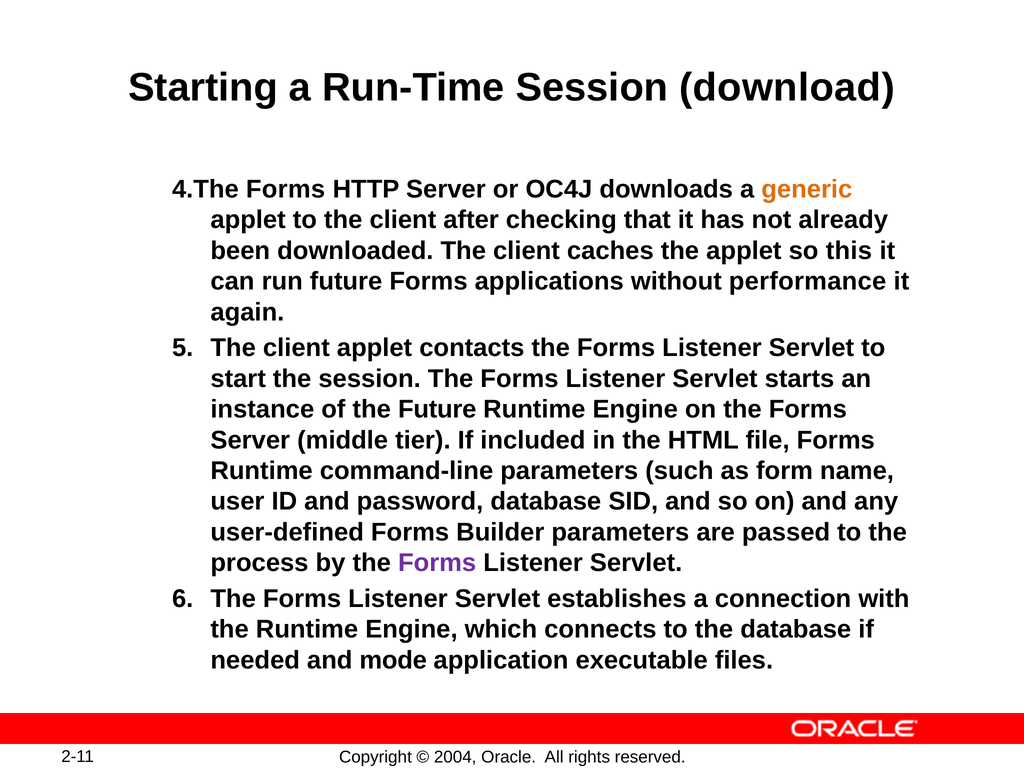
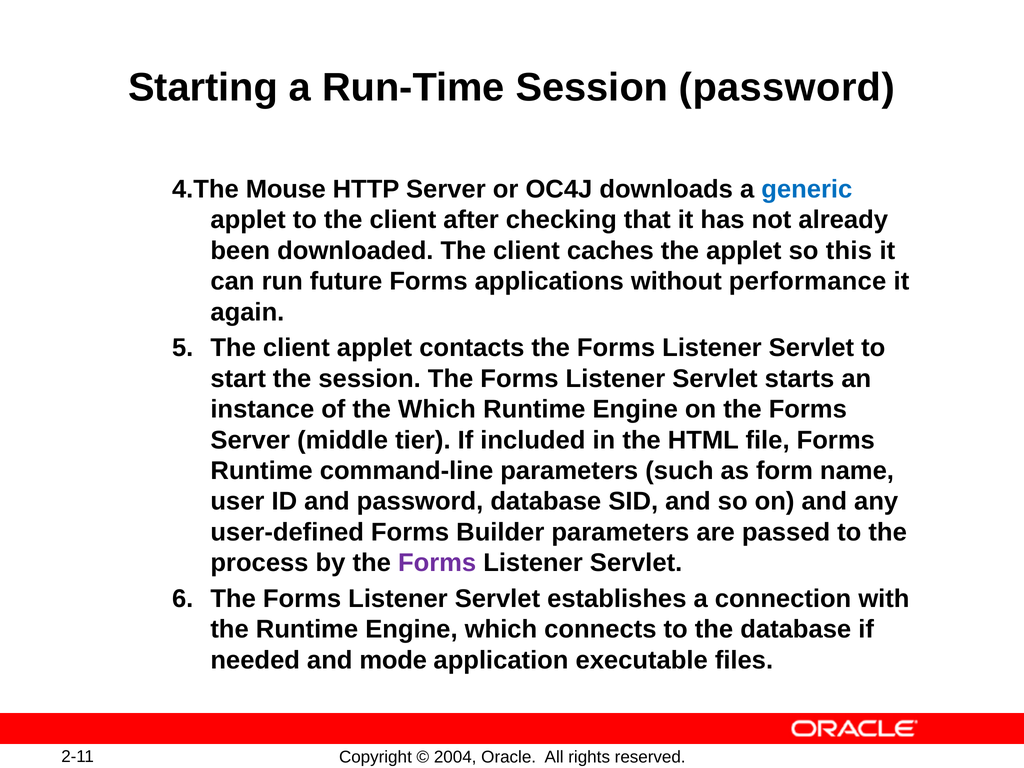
Session download: download -> password
4.The Forms: Forms -> Mouse
generic colour: orange -> blue
the Future: Future -> Which
